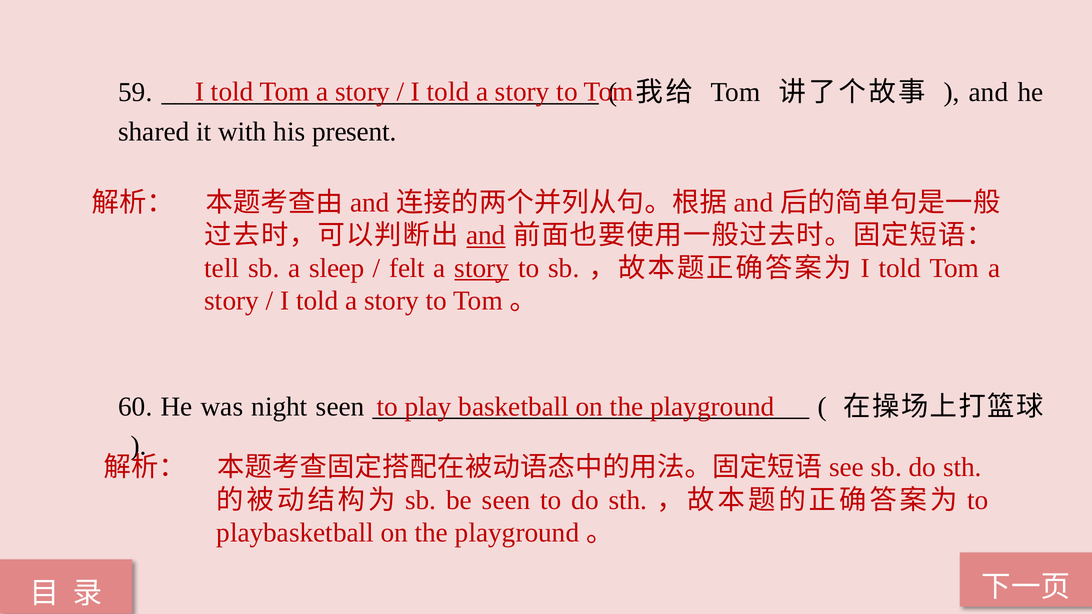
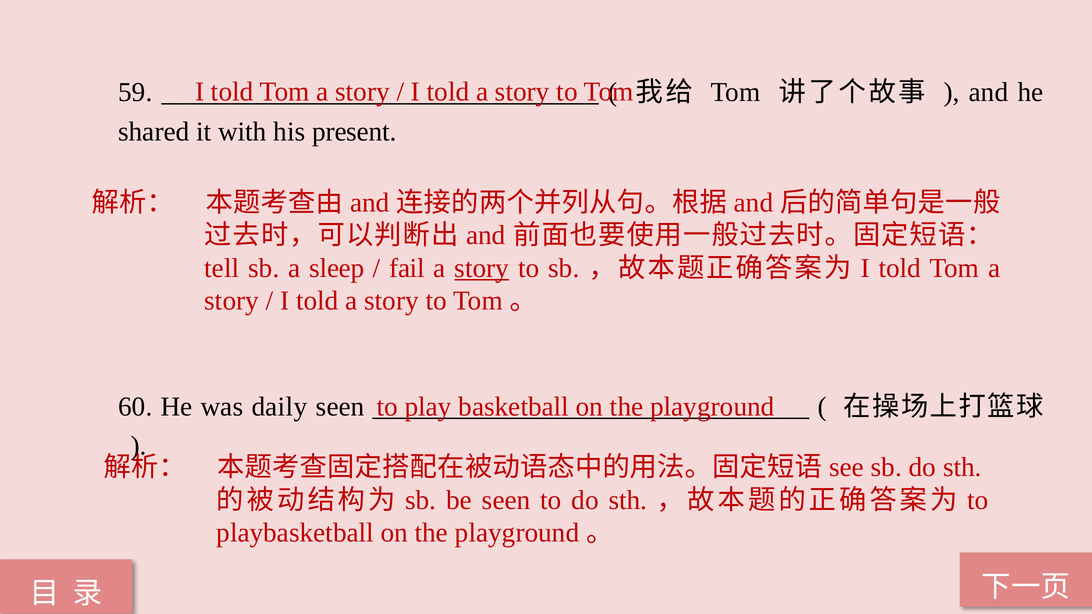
and at (486, 235) underline: present -> none
felt: felt -> fail
night: night -> daily
